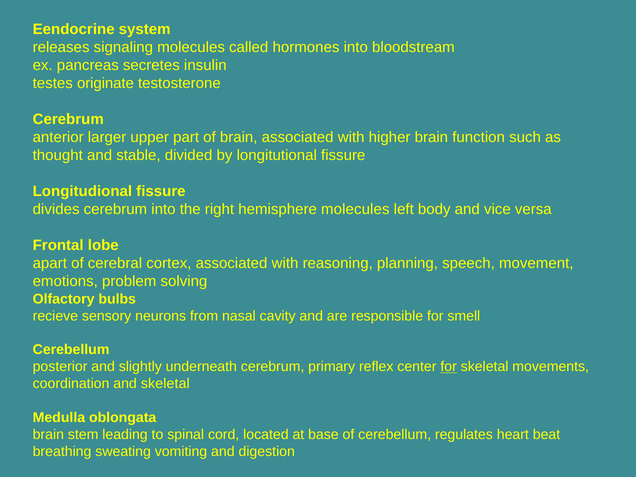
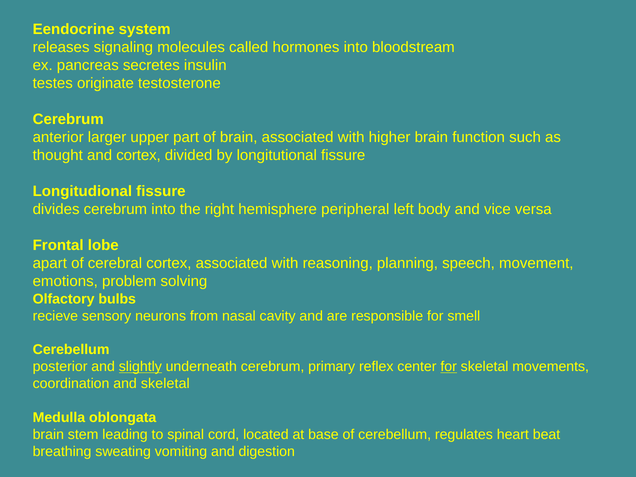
and stable: stable -> cortex
hemisphere molecules: molecules -> peripheral
slightly underline: none -> present
